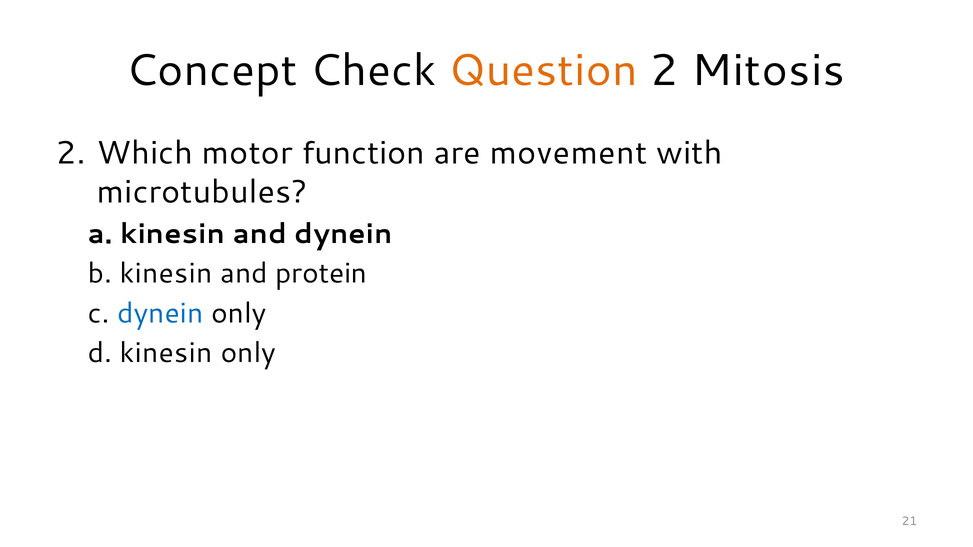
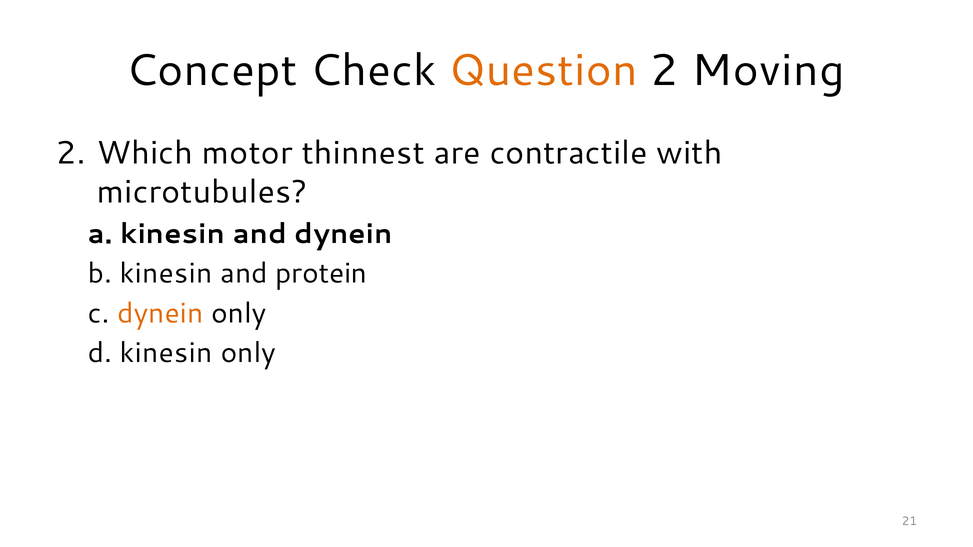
Mitosis: Mitosis -> Moving
function: function -> thinnest
movement: movement -> contractile
dynein at (160, 313) colour: blue -> orange
